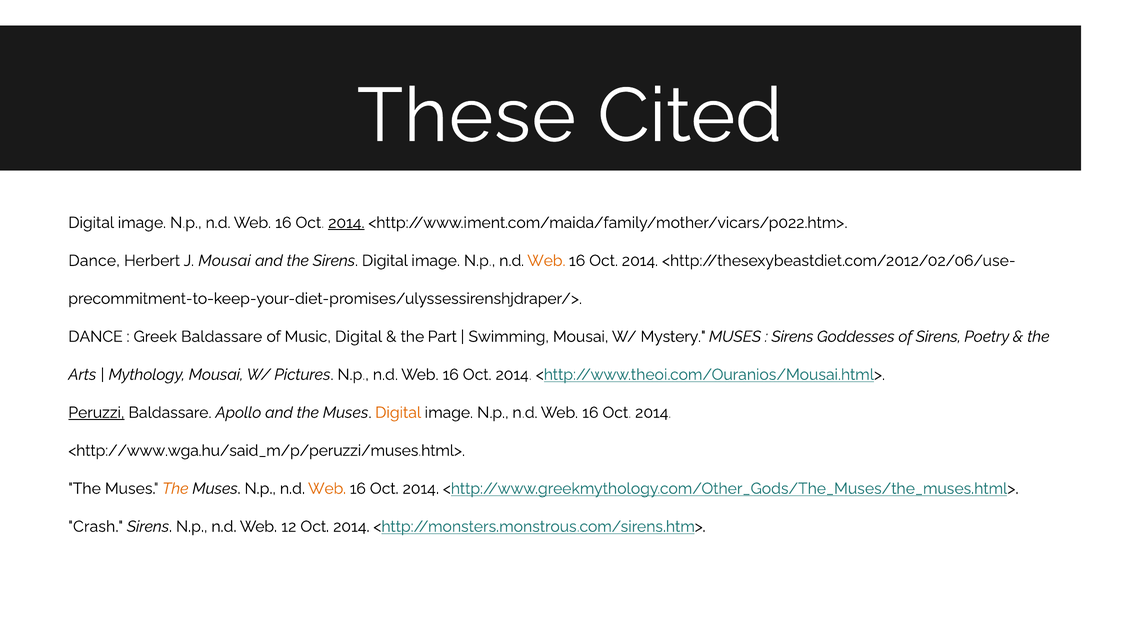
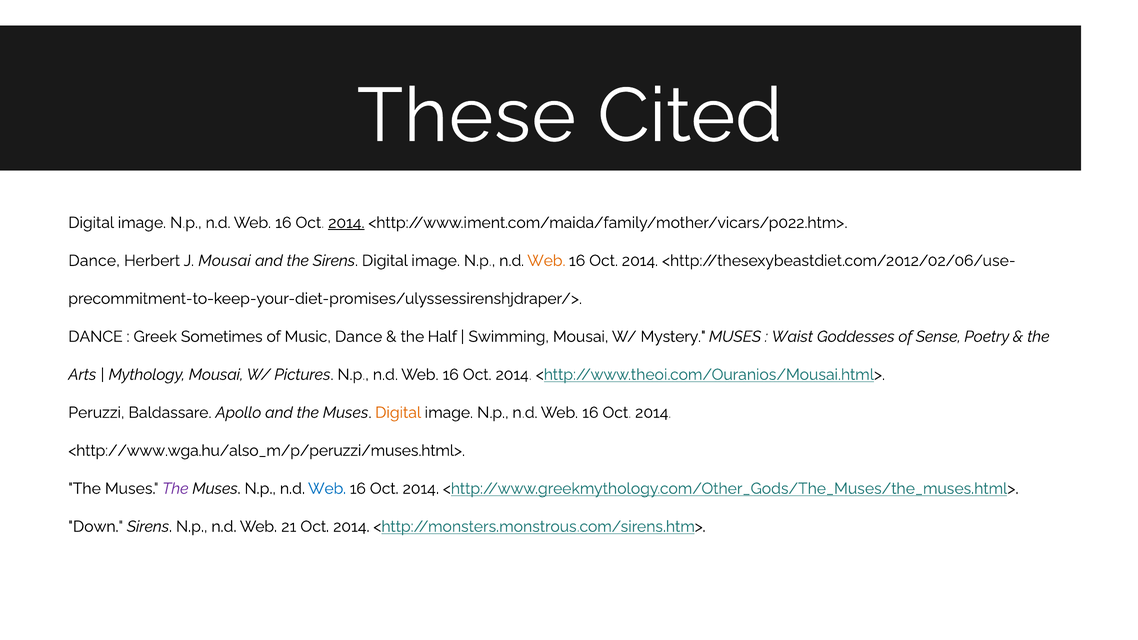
Greek Baldassare: Baldassare -> Sometimes
Music Digital: Digital -> Dance
Part: Part -> Half
Sirens at (792, 337): Sirens -> Waist
of Sirens: Sirens -> Sense
Peruzzi underline: present -> none
<http://www.wga.hu/said_m/p/peruzzi/muses.html>: <http://www.wga.hu/said_m/p/peruzzi/muses.html> -> <http://www.wga.hu/also_m/p/peruzzi/muses.html>
The at (175, 489) colour: orange -> purple
Web at (327, 489) colour: orange -> blue
Crash: Crash -> Down
12: 12 -> 21
